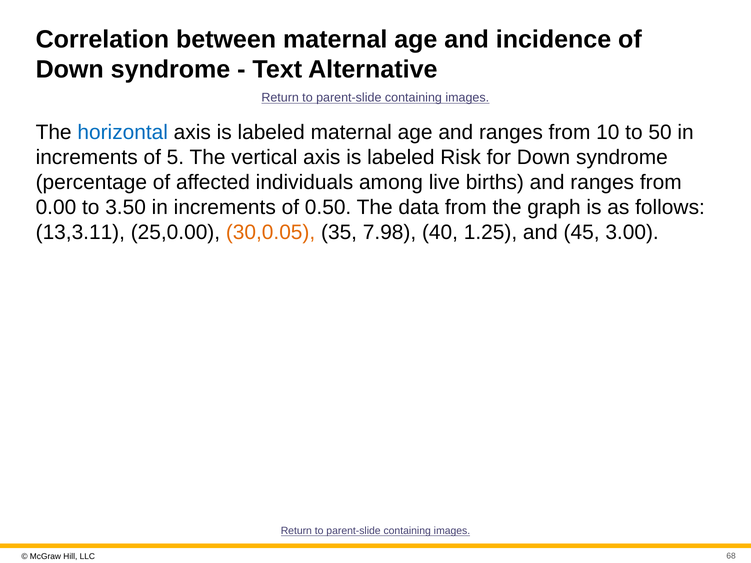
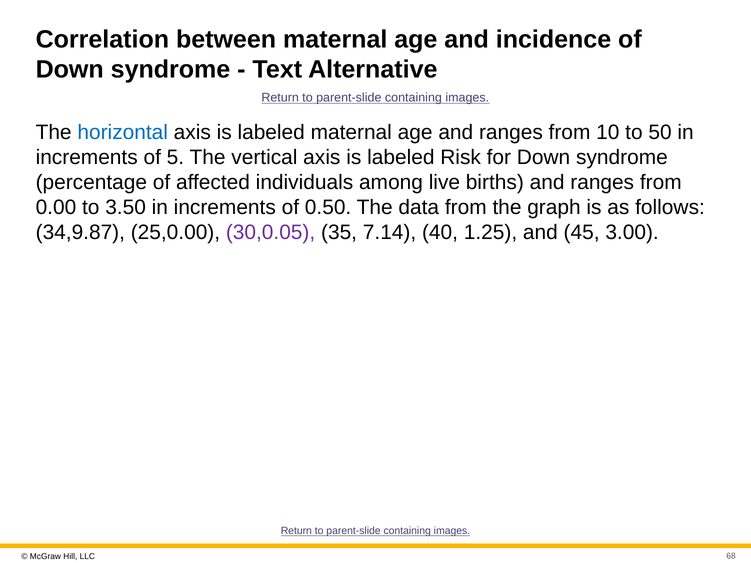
13,3.11: 13,3.11 -> 34,9.87
30,0.05 colour: orange -> purple
7.98: 7.98 -> 7.14
